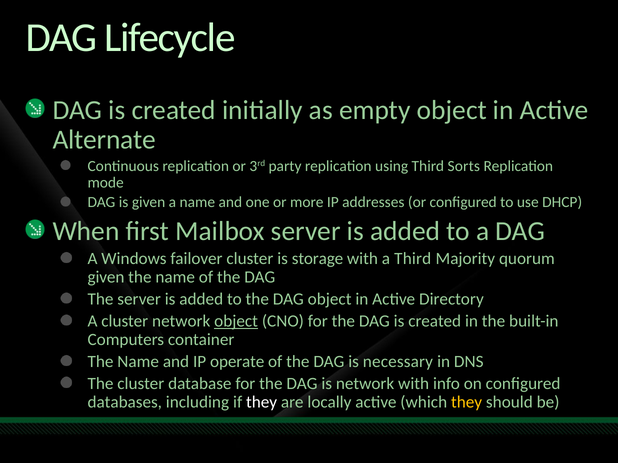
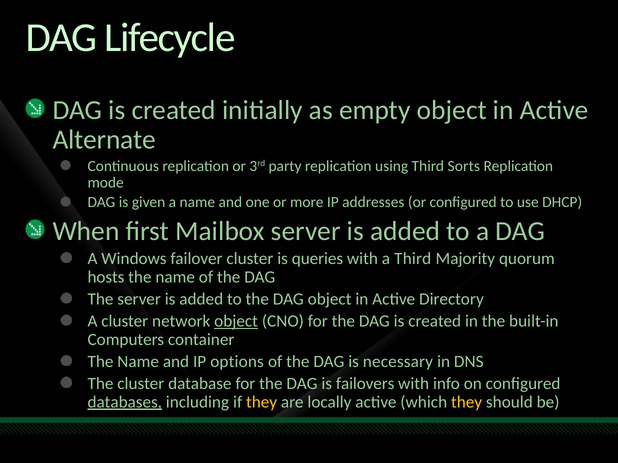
storage: storage -> queries
given at (106, 277): given -> hosts
operate: operate -> options
is network: network -> failovers
databases underline: none -> present
they at (262, 402) colour: white -> yellow
